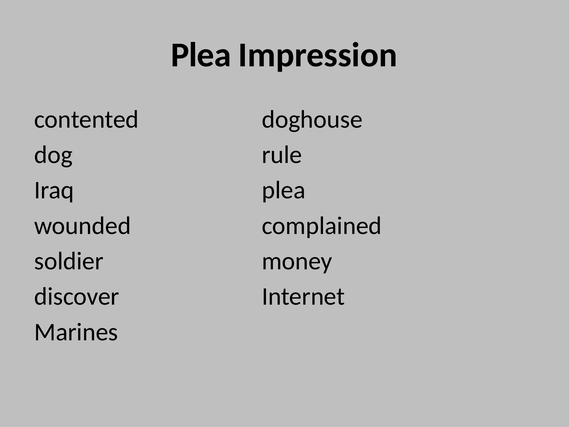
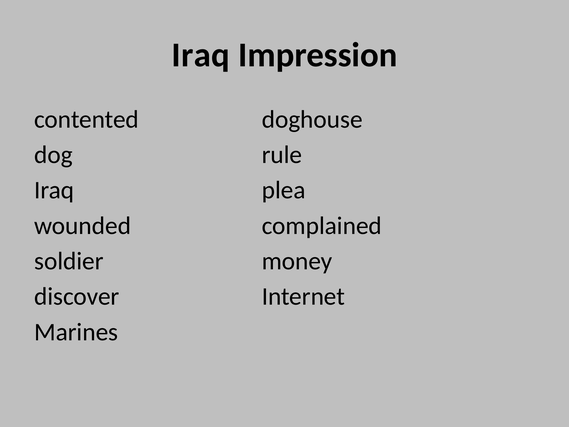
Plea at (201, 55): Plea -> Iraq
